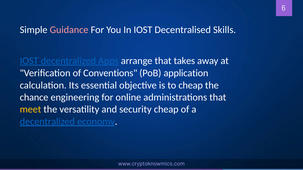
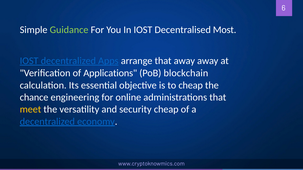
Guidance colour: pink -> light green
Skills: Skills -> Most
that takes: takes -> away
Conventions: Conventions -> Applications
application: application -> blockchain
